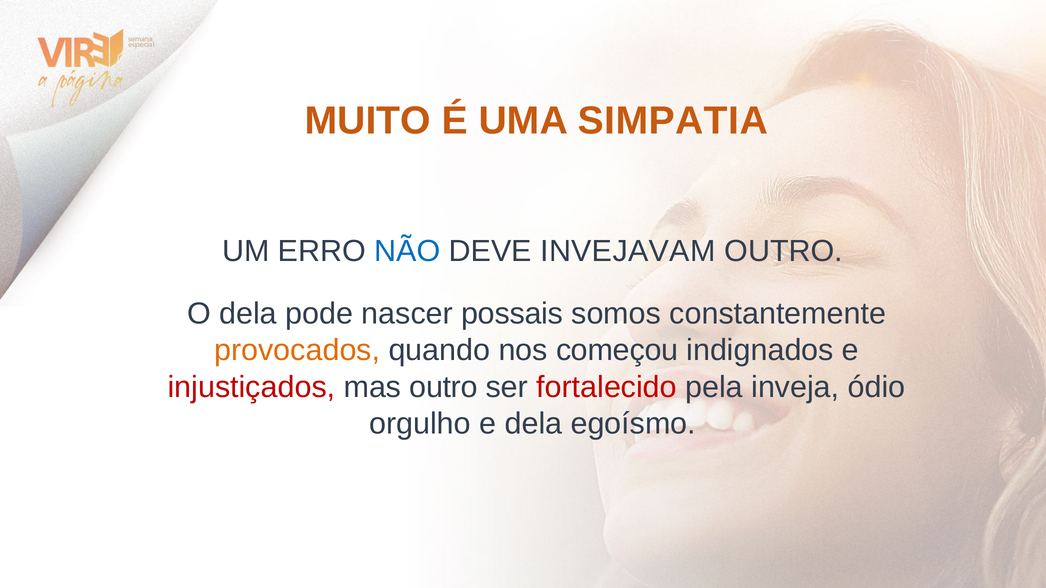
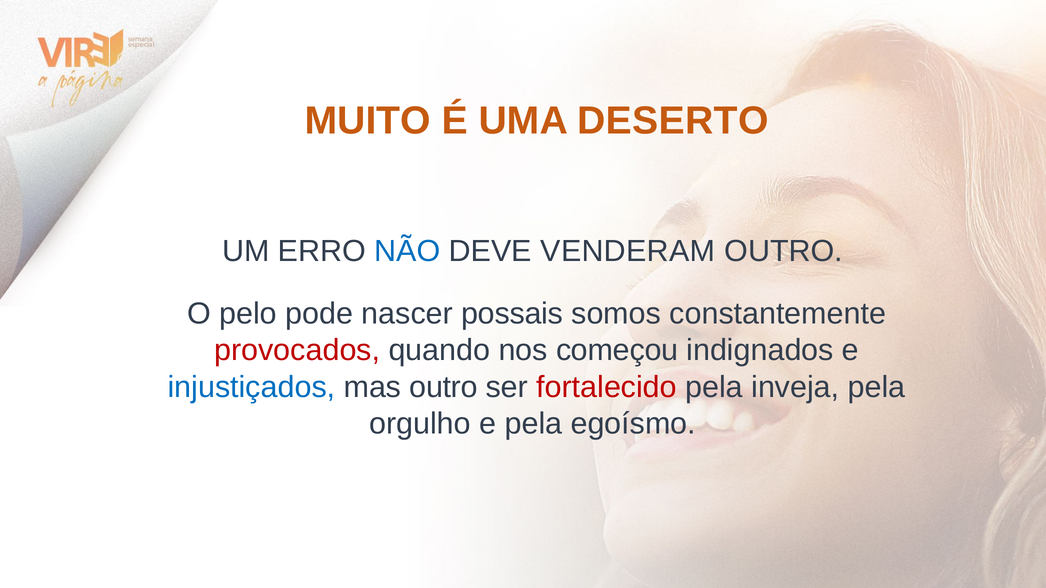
SIMPATIA: SIMPATIA -> DESERTO
INVEJAVAM: INVEJAVAM -> VENDERAM
O dela: dela -> pelo
provocados colour: orange -> red
injustiçados colour: red -> blue
inveja ódio: ódio -> pela
e dela: dela -> pela
